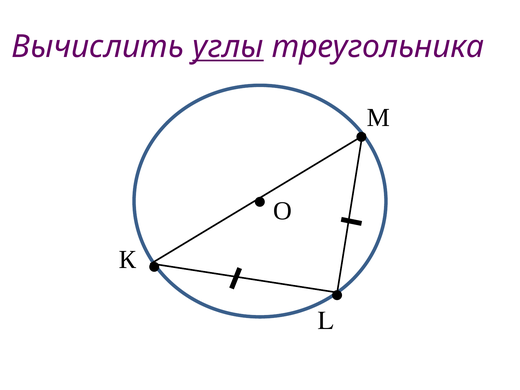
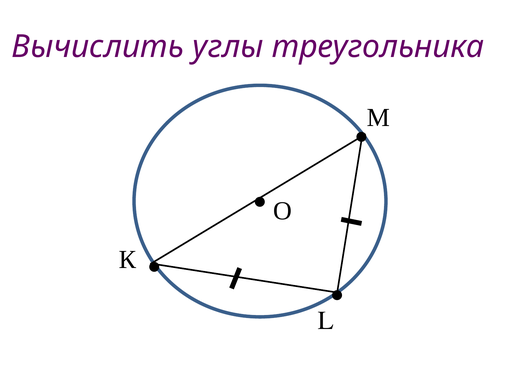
углы underline: present -> none
